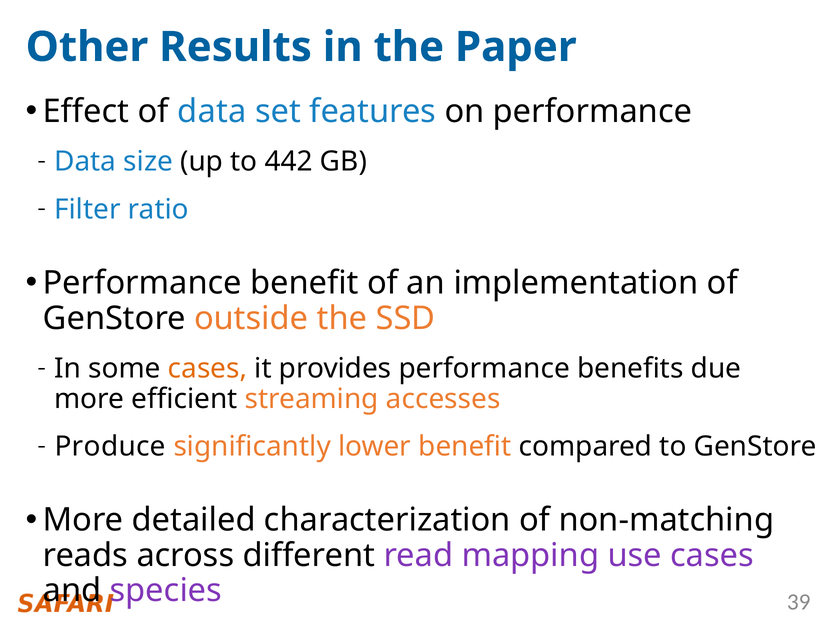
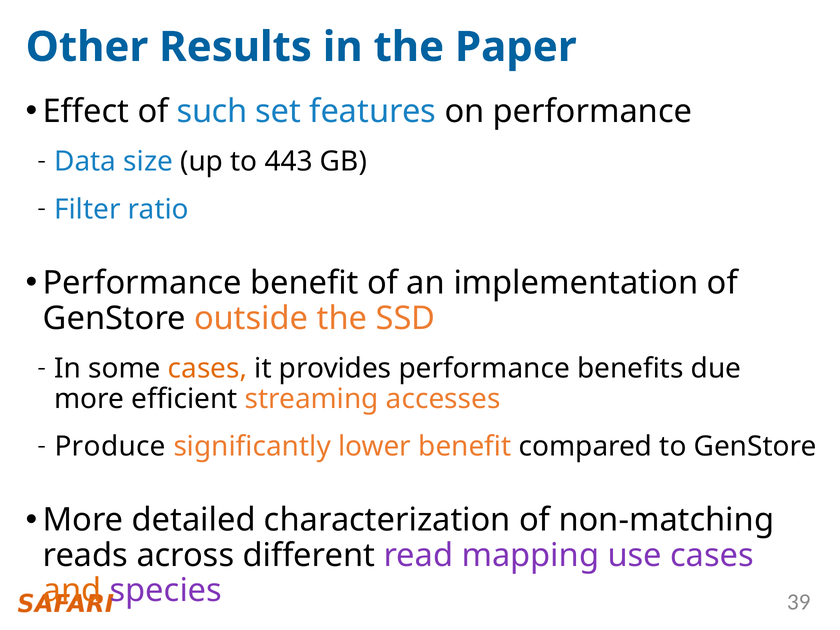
of data: data -> such
442: 442 -> 443
and colour: black -> orange
